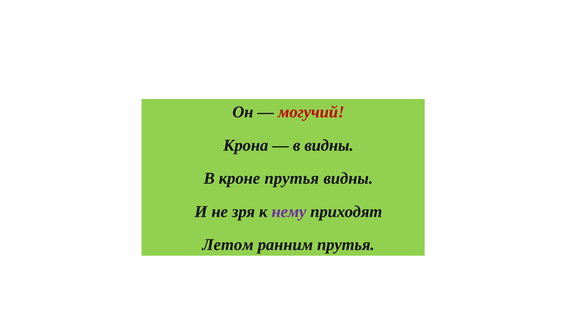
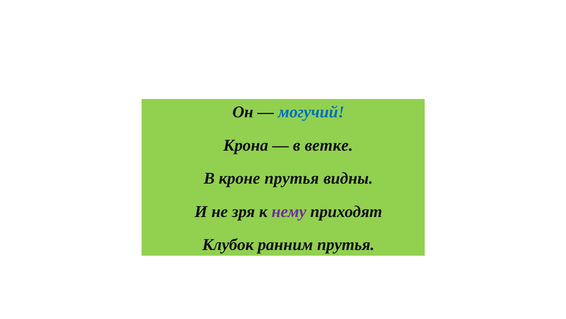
могучий colour: red -> blue
в видны: видны -> ветке
Летом: Летом -> Клубок
